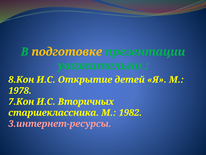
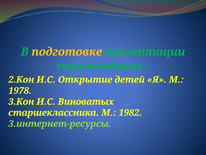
уважительно: уважительно -> окружающим
8.Кон: 8.Кон -> 2.Кон
7.Кон: 7.Кон -> 3.Кон
Вторичных: Вторичных -> Виноватых
3.интернет-ресурсы colour: pink -> light green
